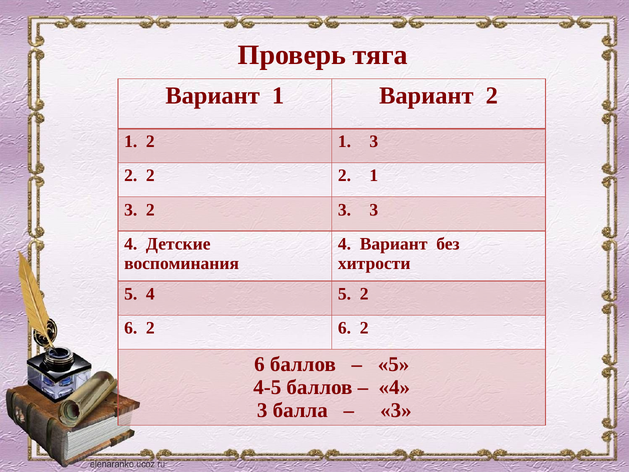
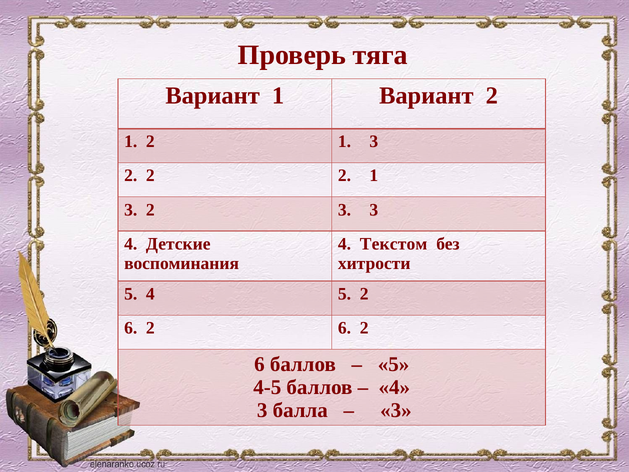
4 Вариант: Вариант -> Текстом
